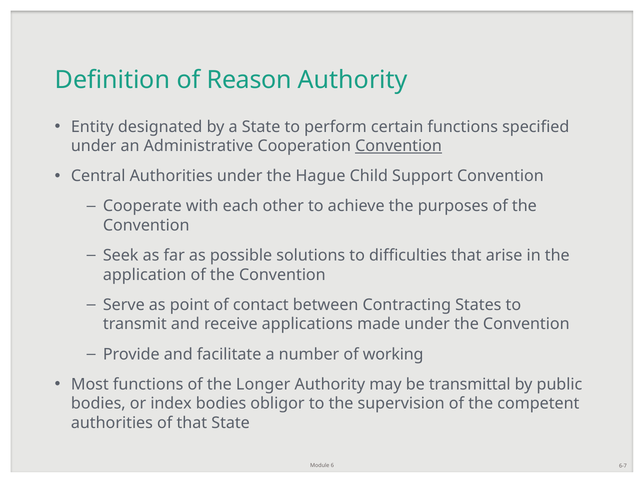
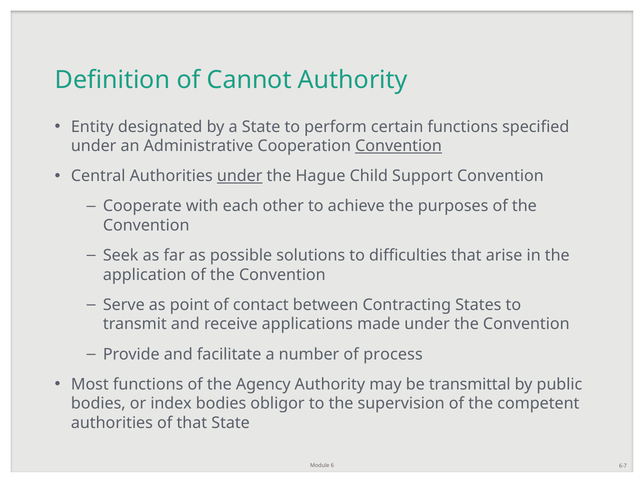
Reason: Reason -> Cannot
under at (240, 176) underline: none -> present
working: working -> process
Longer: Longer -> Agency
